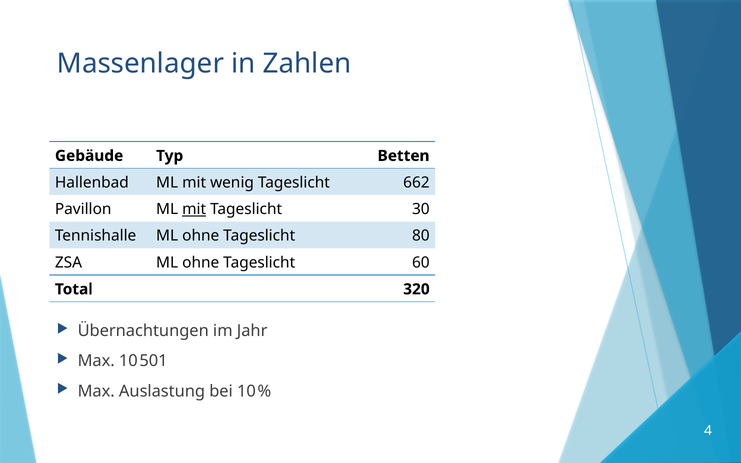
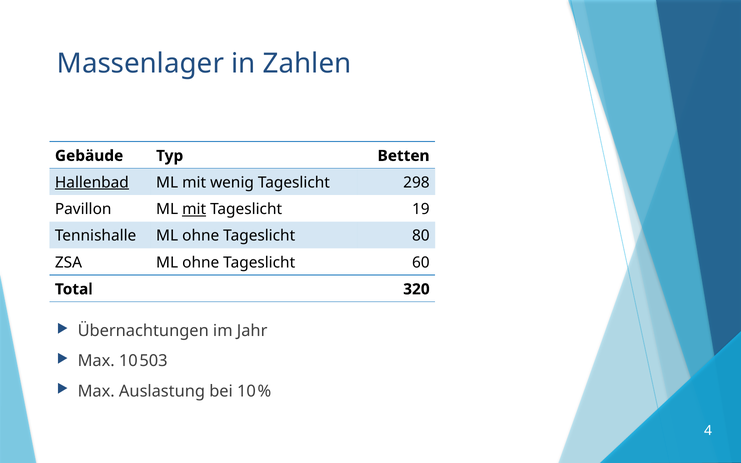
Hallenbad underline: none -> present
662: 662 -> 298
30: 30 -> 19
501: 501 -> 503
